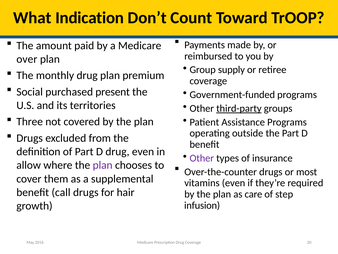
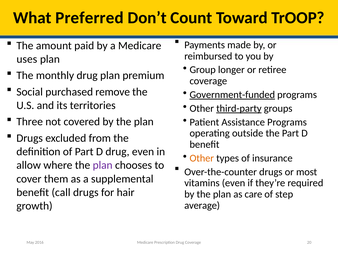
Indication: Indication -> Preferred
over: over -> uses
supply: supply -> longer
present: present -> remove
Government-funded underline: none -> present
Other at (202, 158) colour: purple -> orange
infusion: infusion -> average
